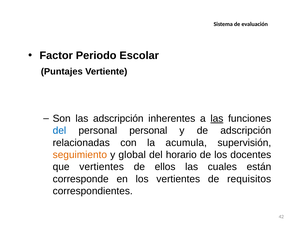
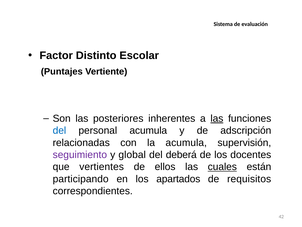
Periodo: Periodo -> Distinto
las adscripción: adscripción -> posteriores
personal personal: personal -> acumula
seguimiento colour: orange -> purple
horario: horario -> deberá
cuales underline: none -> present
corresponde: corresponde -> participando
los vertientes: vertientes -> apartados
